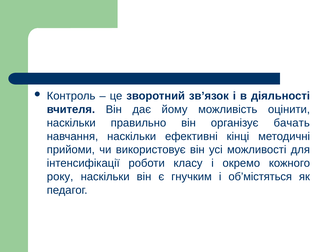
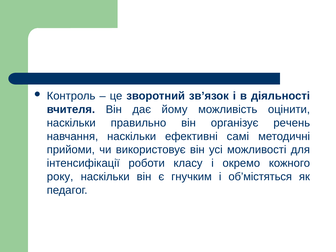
бачать: бачать -> речень
кінці: кінці -> самі
